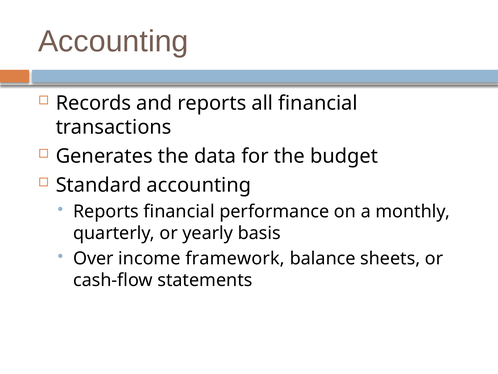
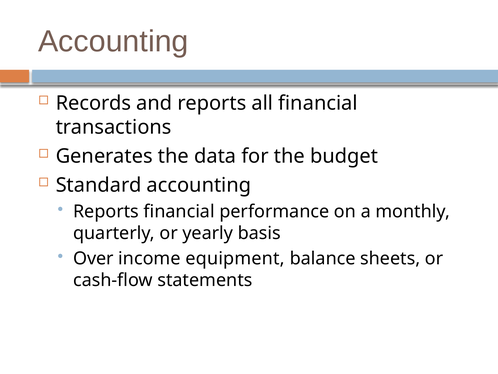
framework: framework -> equipment
